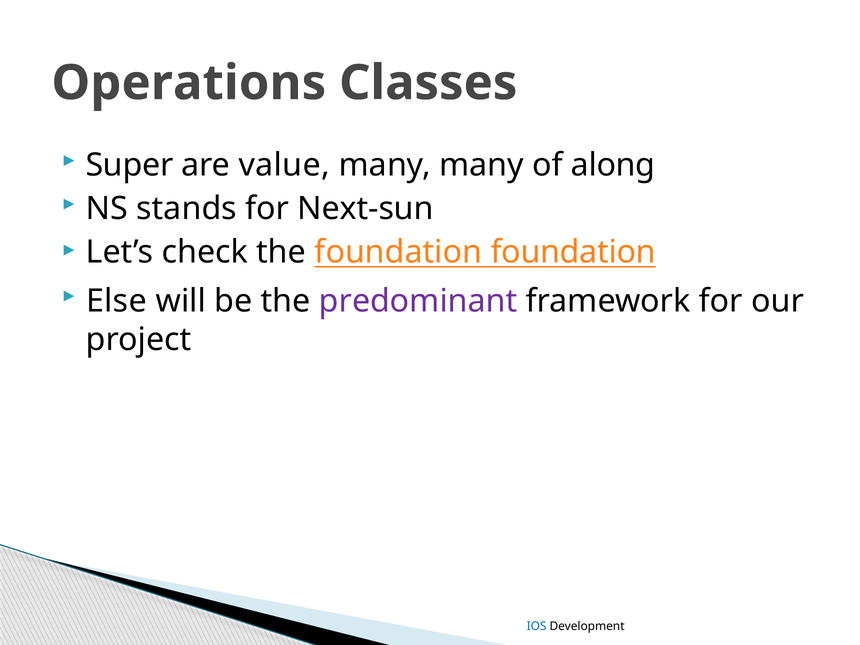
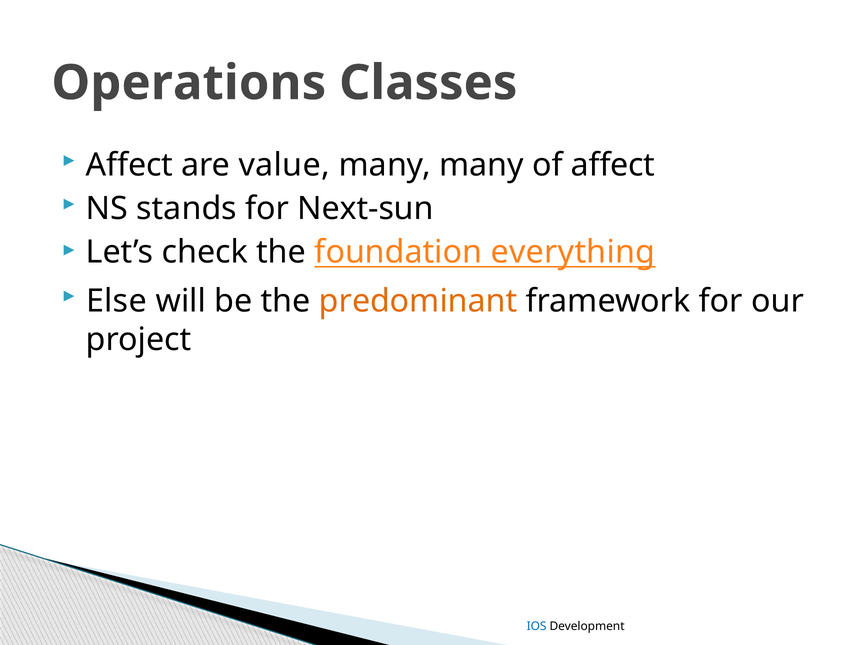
Super at (129, 165): Super -> Affect
of along: along -> affect
foundation foundation: foundation -> everything
predominant colour: purple -> orange
